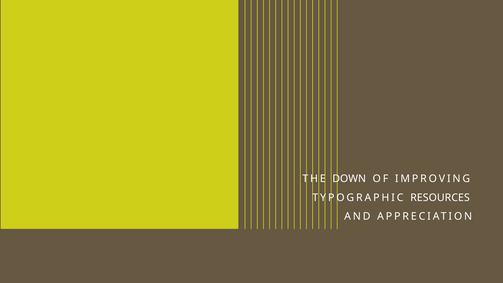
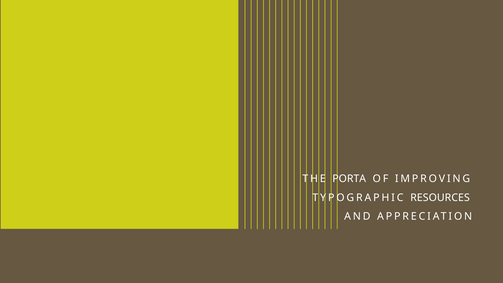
DOWN: DOWN -> PORTA
